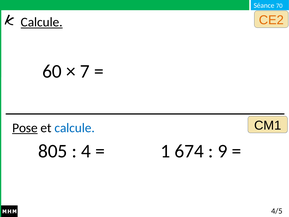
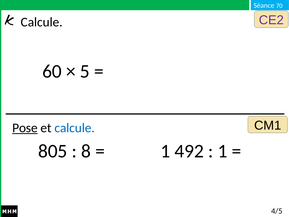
CE2 colour: orange -> purple
Calcule at (42, 22) underline: present -> none
7: 7 -> 5
4: 4 -> 8
674: 674 -> 492
9 at (223, 151): 9 -> 1
